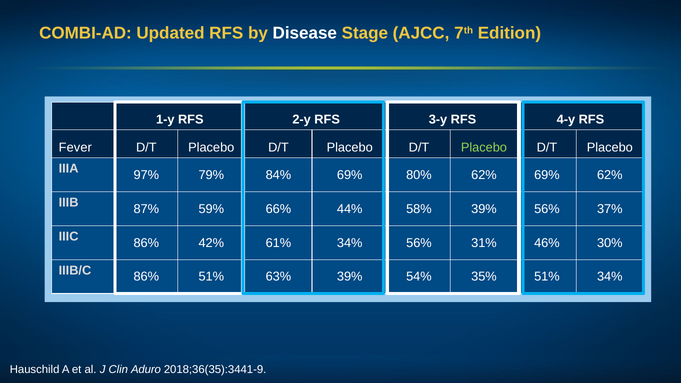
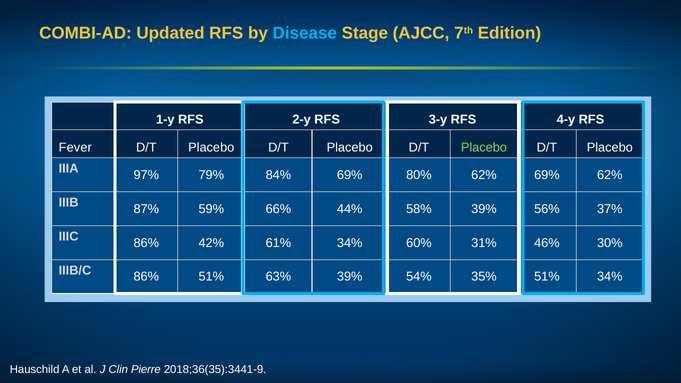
Disease colour: white -> light blue
34% 56%: 56% -> 60%
Aduro: Aduro -> Pierre
